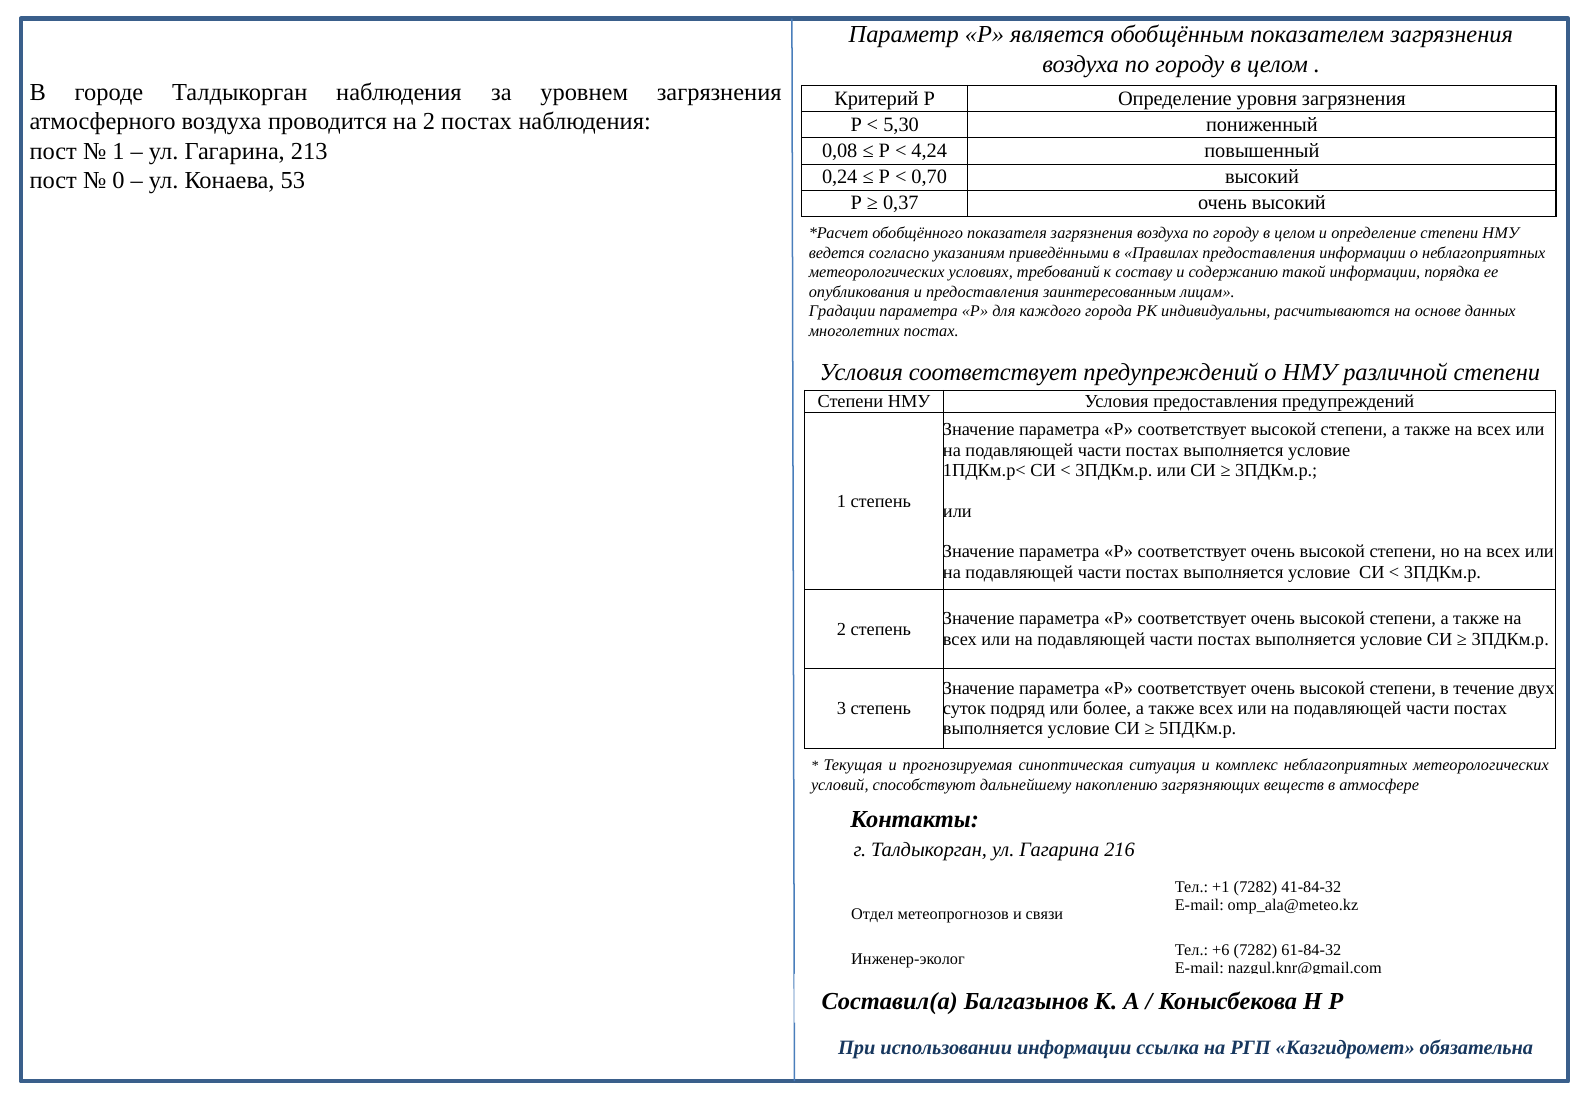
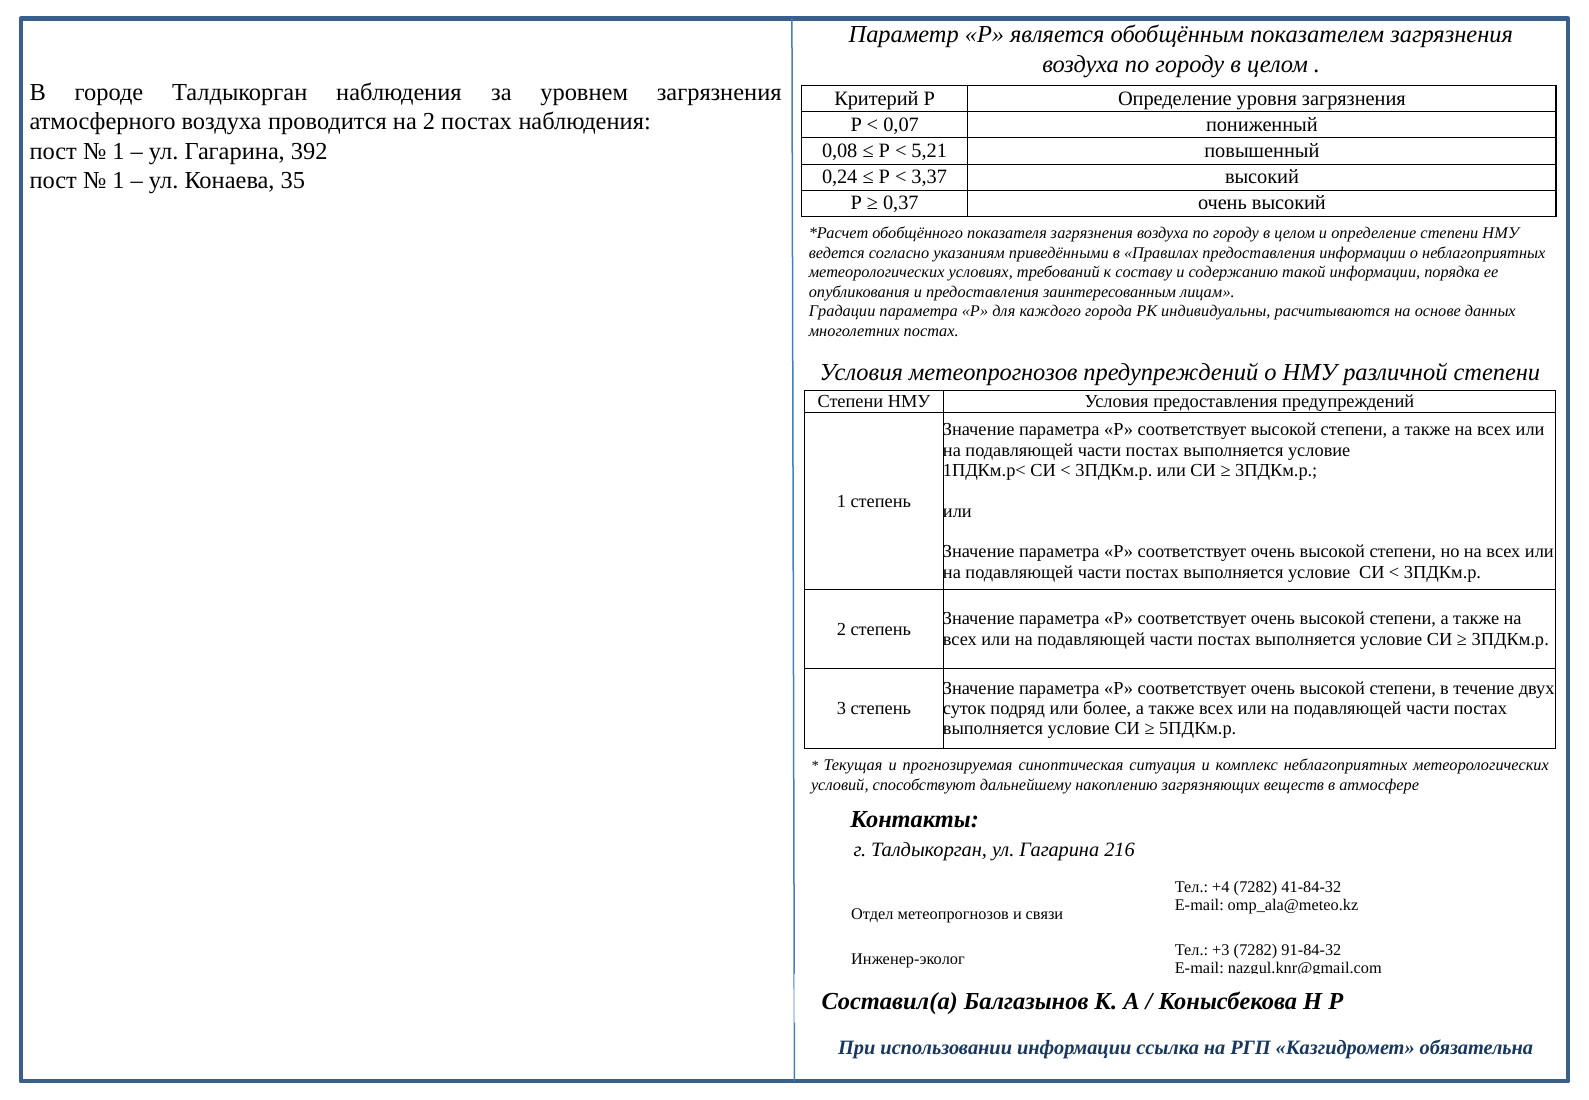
5,30: 5,30 -> 0,07
213: 213 -> 392
4,24: 4,24 -> 5,21
0,70: 0,70 -> 3,37
0 at (118, 180): 0 -> 1
53: 53 -> 35
Условия соответствует: соответствует -> метеопрогнозов
+1: +1 -> +4
+6: +6 -> +3
61-84-32: 61-84-32 -> 91-84-32
